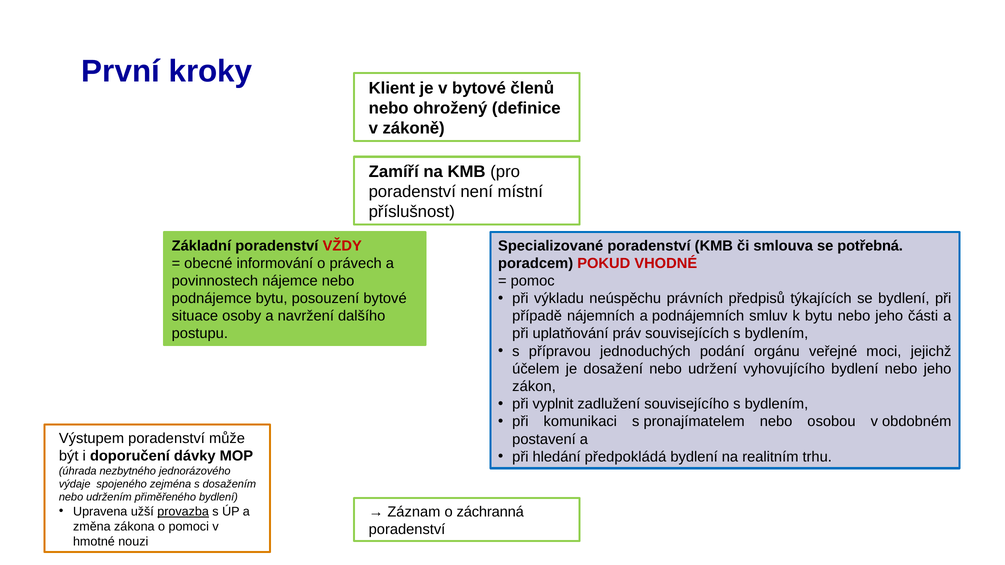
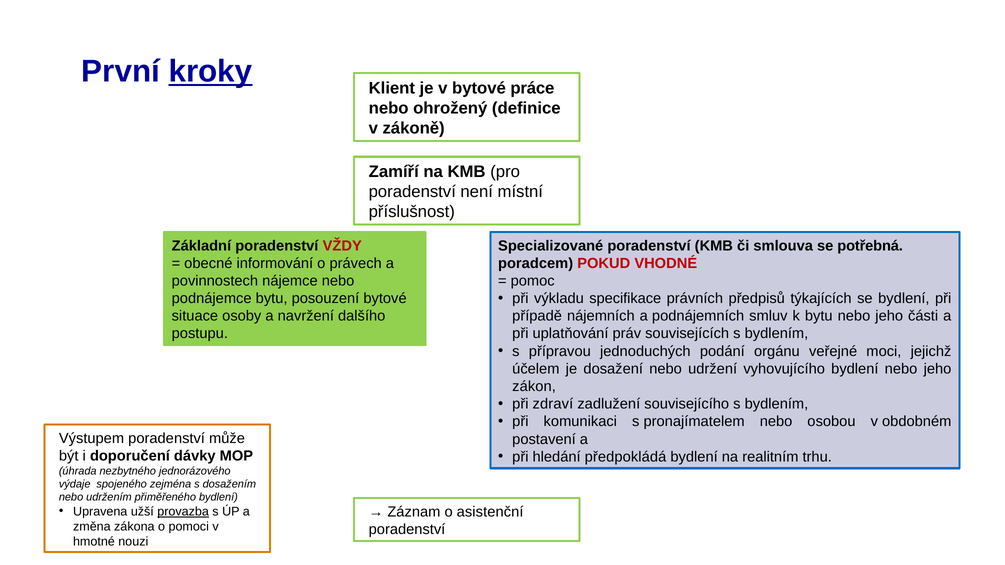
kroky underline: none -> present
členů: členů -> práce
neúspěchu: neúspěchu -> specifikace
vyplnit: vyplnit -> zdraví
záchranná: záchranná -> asistenční
